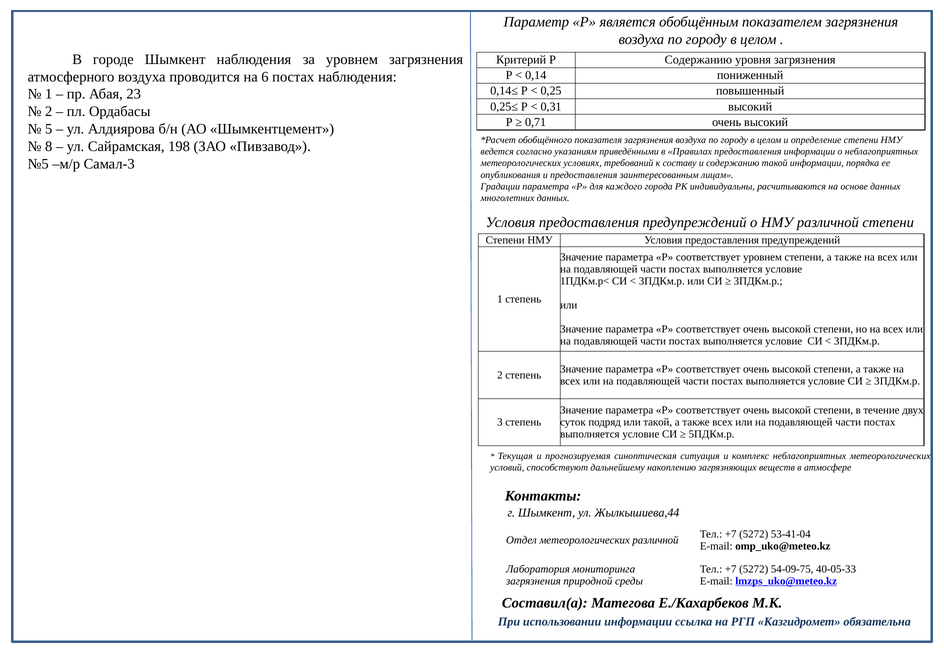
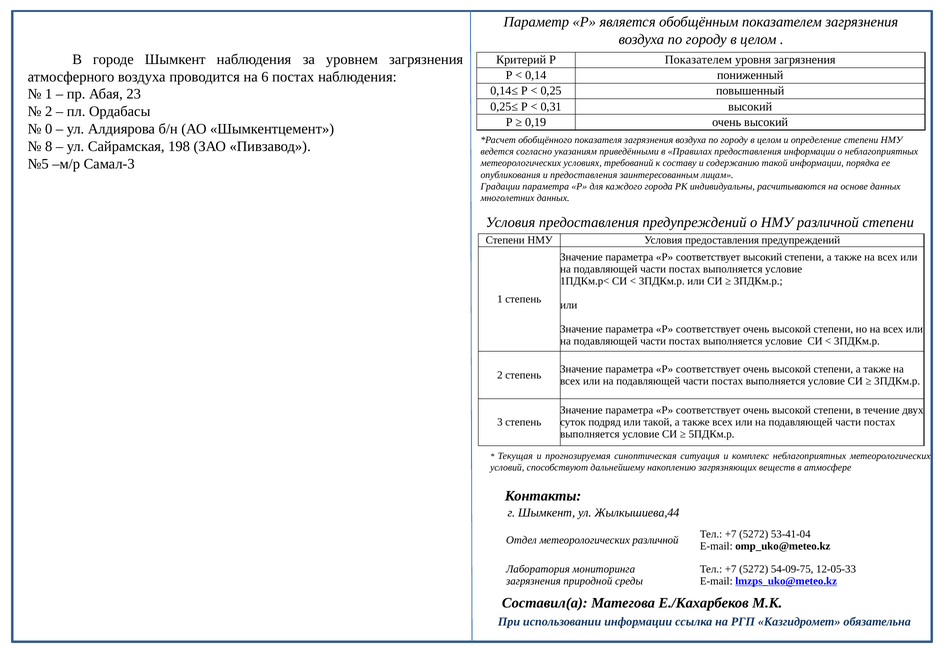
Р Содержанию: Содержанию -> Показателем
0,71: 0,71 -> 0,19
5: 5 -> 0
соответствует уровнем: уровнем -> высокий
40-05-33: 40-05-33 -> 12-05-33
